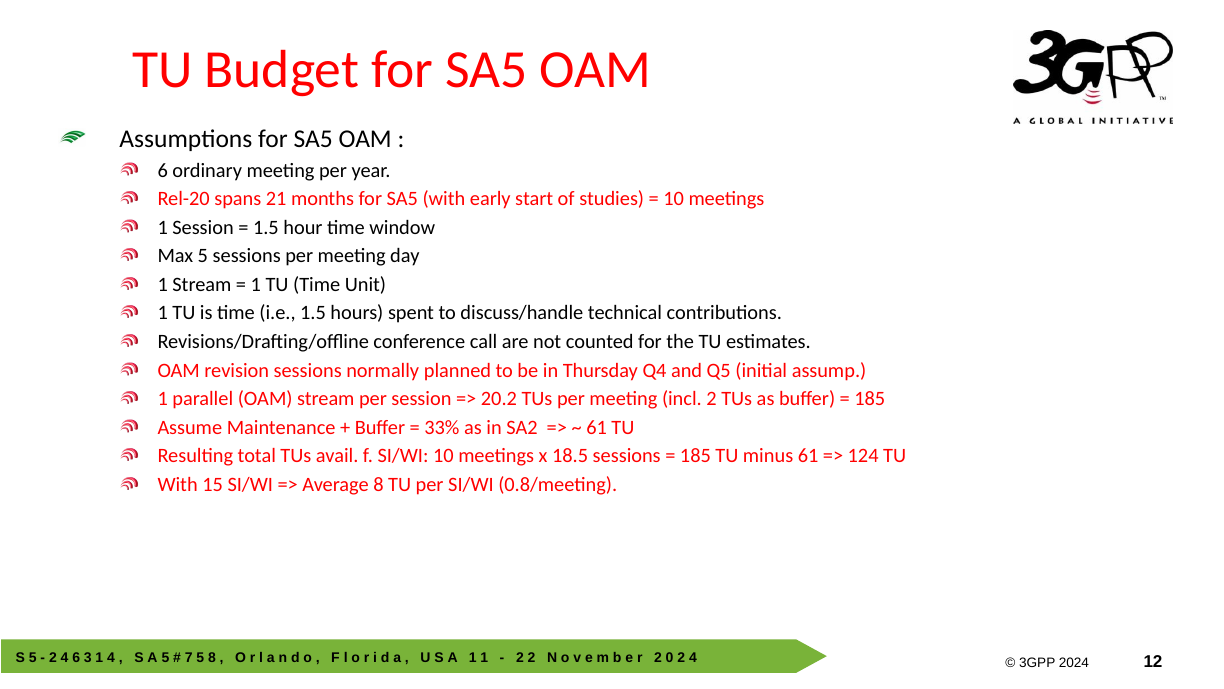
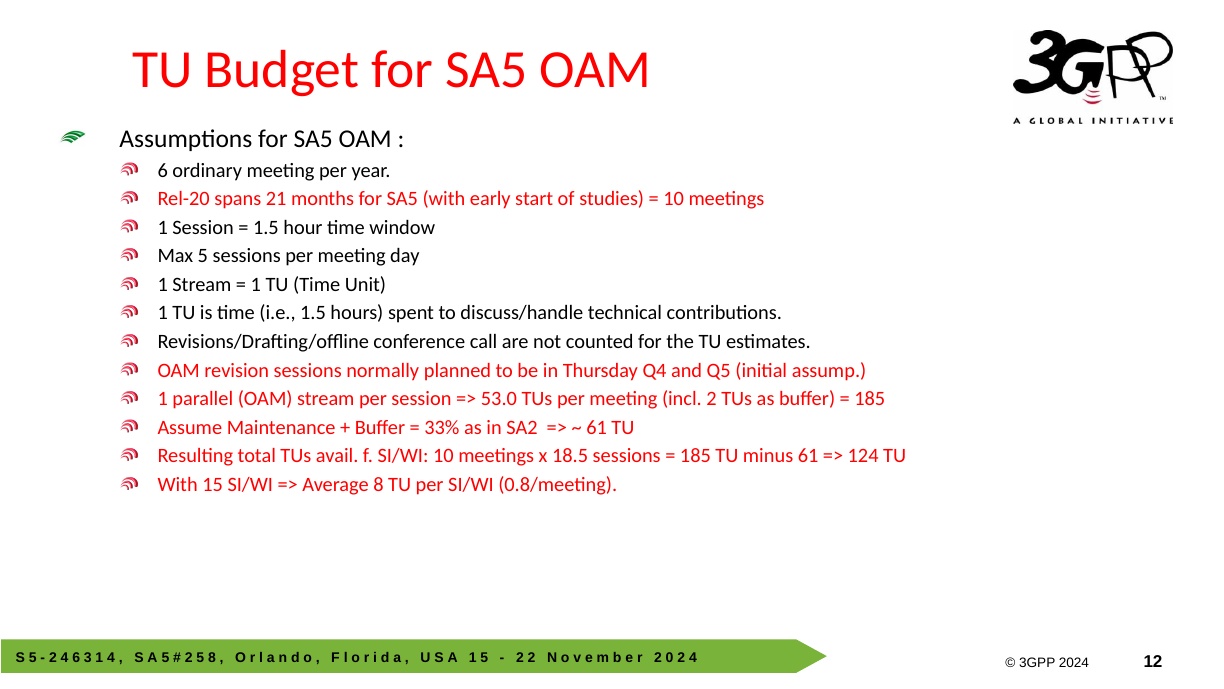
20.2: 20.2 -> 53.0
7 at (189, 657): 7 -> 2
1 1: 1 -> 5
